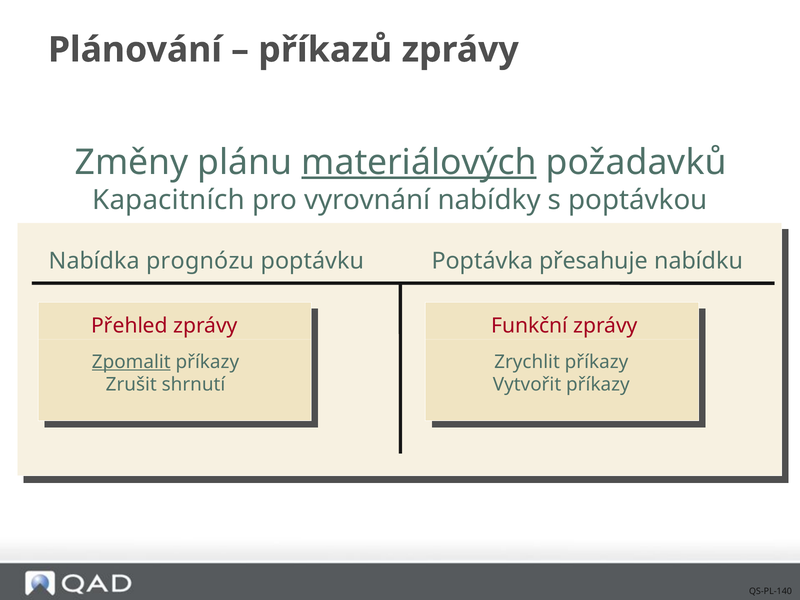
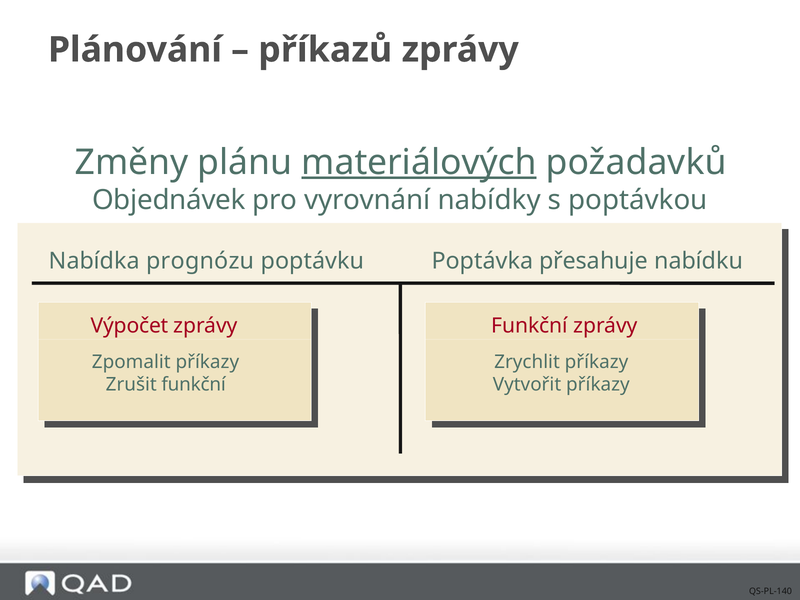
Kapacitních: Kapacitních -> Objednávek
Přehled: Přehled -> Výpočet
Zpomalit underline: present -> none
Zrušit shrnutí: shrnutí -> funkční
